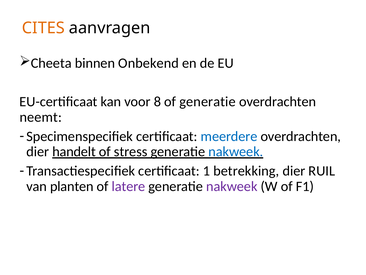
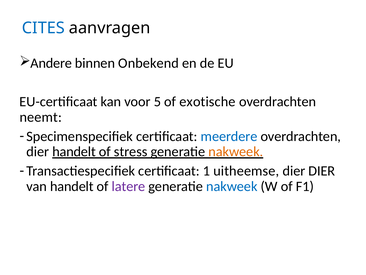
CITES colour: orange -> blue
Cheeta: Cheeta -> Andere
8: 8 -> 5
of generatie: generatie -> exotische
nakweek at (236, 151) colour: blue -> orange
betrekking: betrekking -> uitheemse
dier RUIL: RUIL -> DIER
van planten: planten -> handelt
nakweek at (232, 186) colour: purple -> blue
